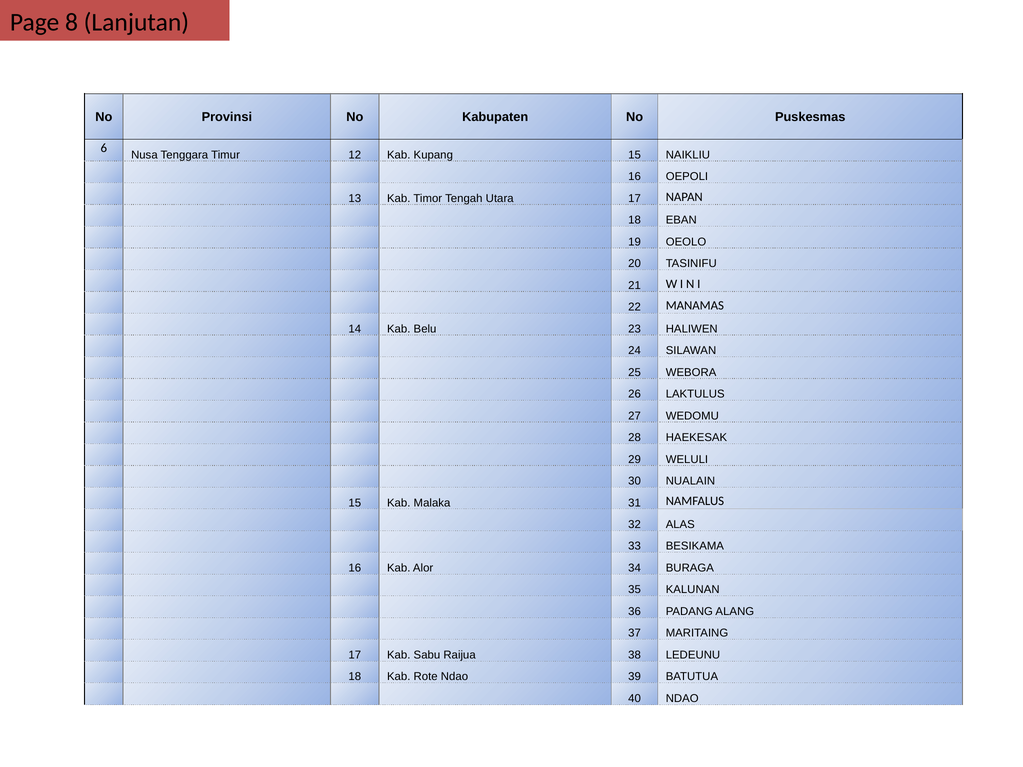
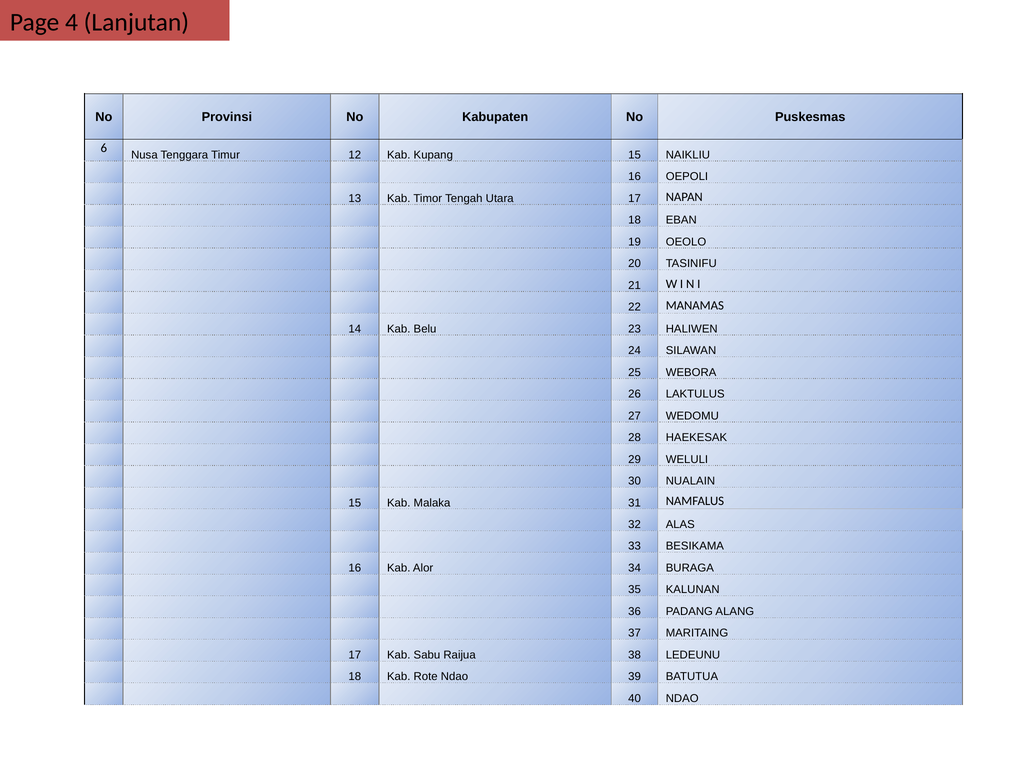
8: 8 -> 4
